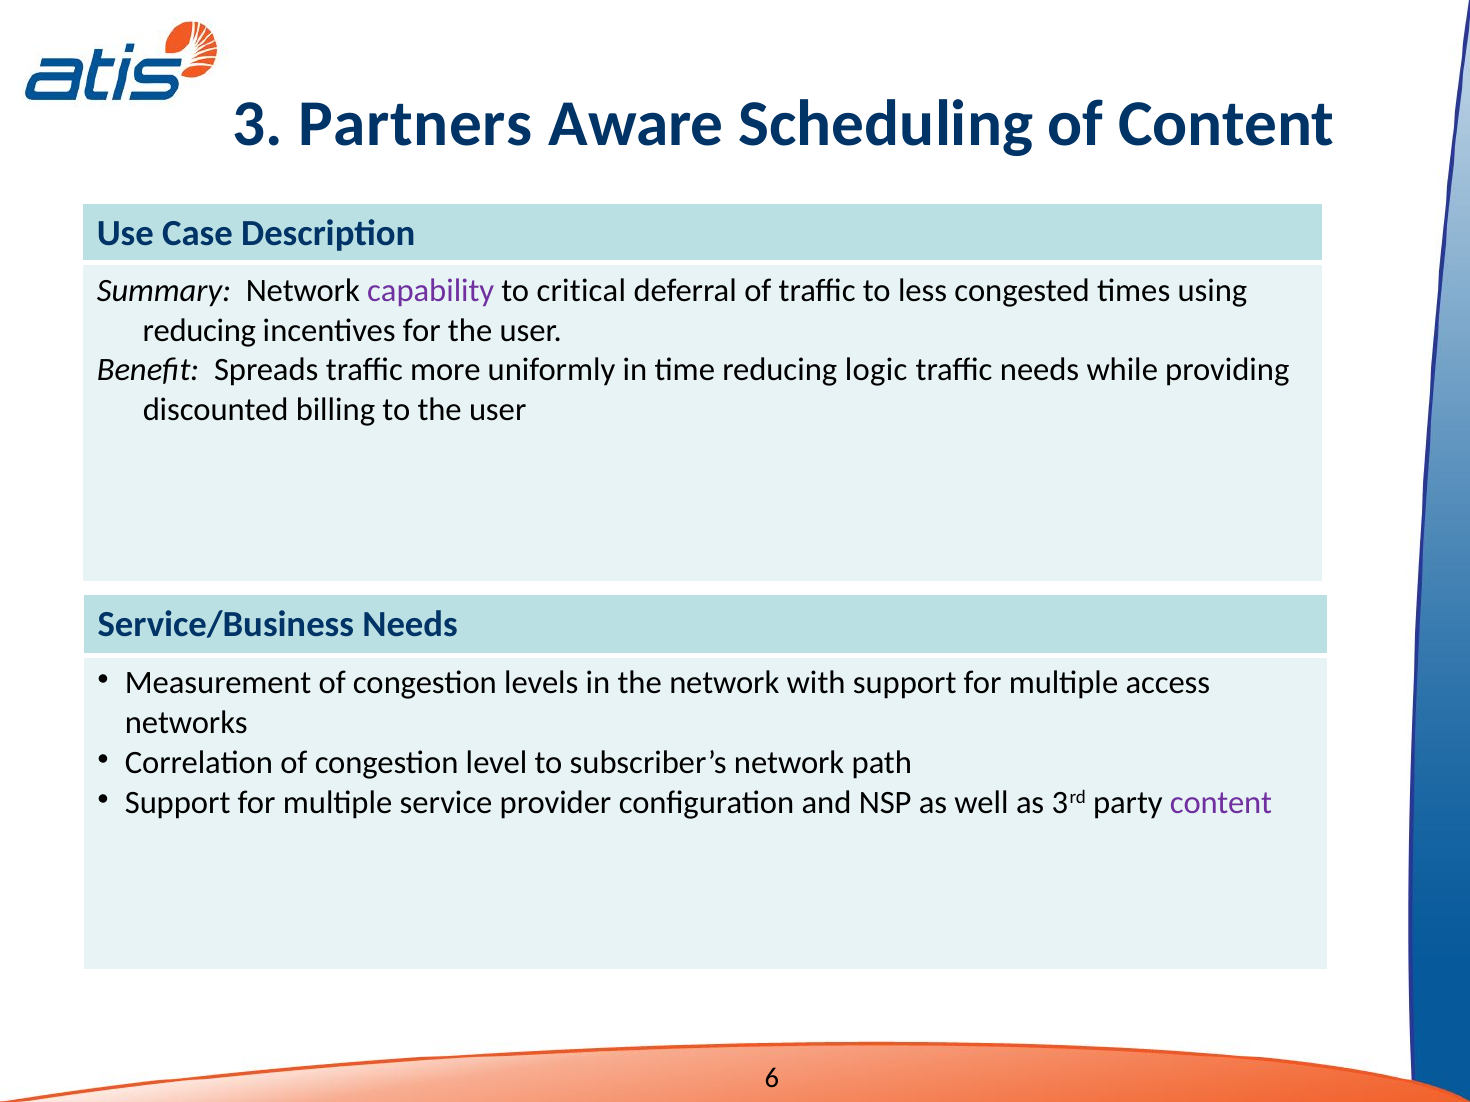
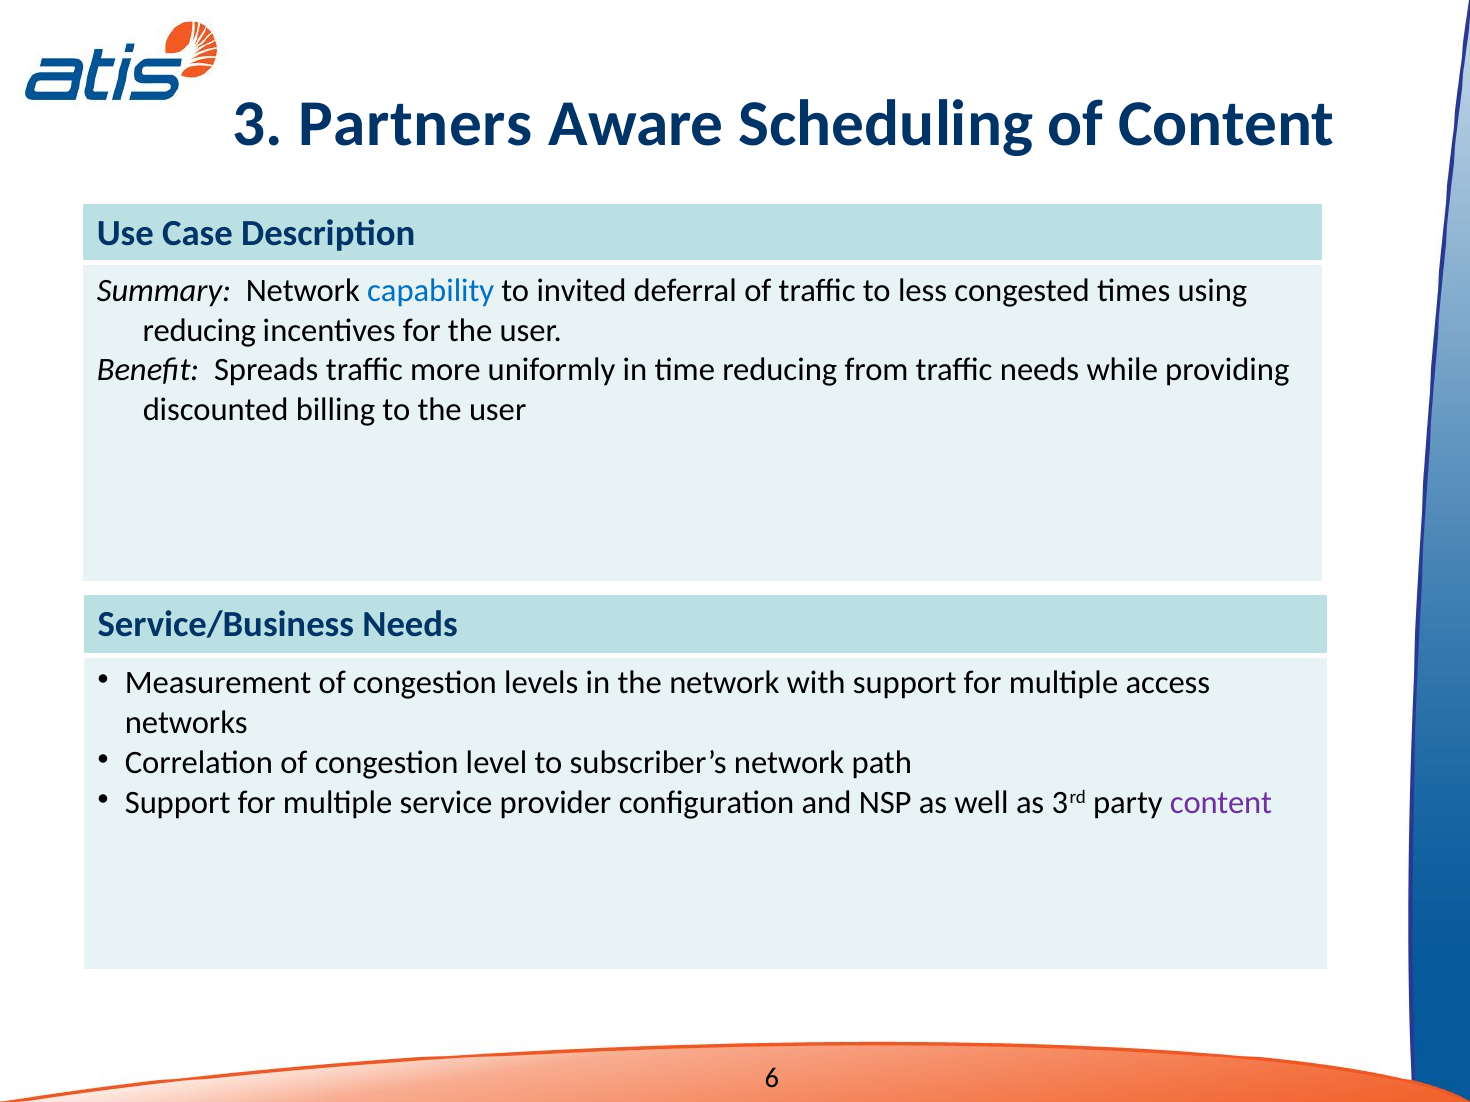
capability colour: purple -> blue
critical: critical -> invited
logic: logic -> from
